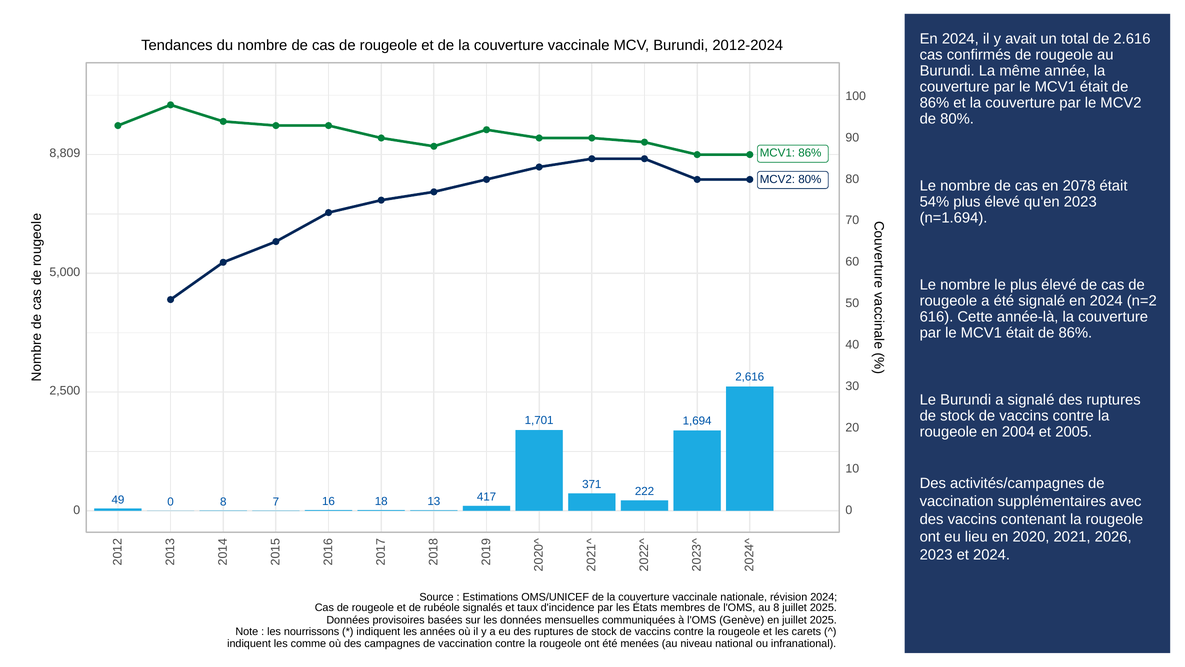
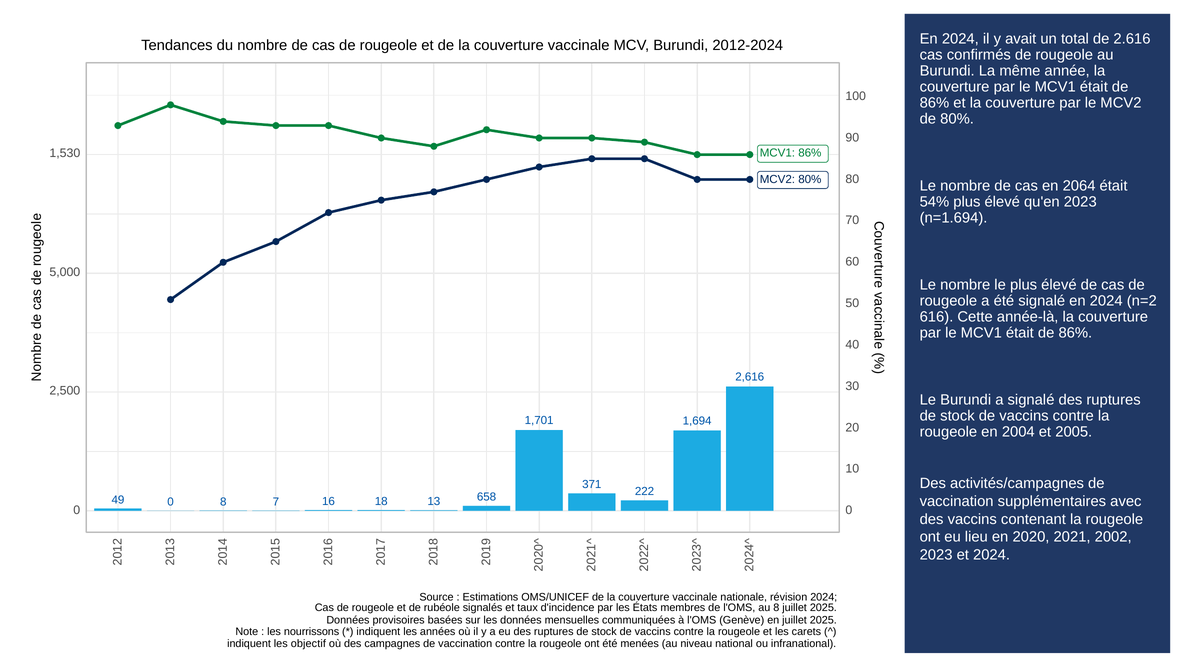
8,809: 8,809 -> 1,530
2078: 2078 -> 2064
417: 417 -> 658
2026: 2026 -> 2002
comme: comme -> objectif
